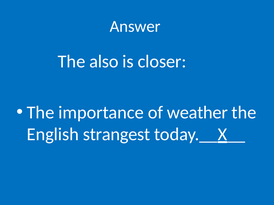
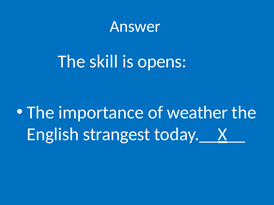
also: also -> skill
closer: closer -> opens
